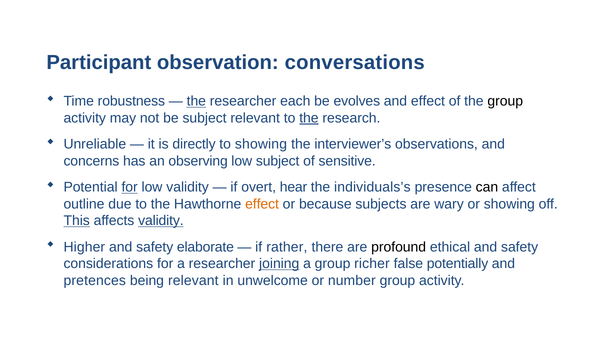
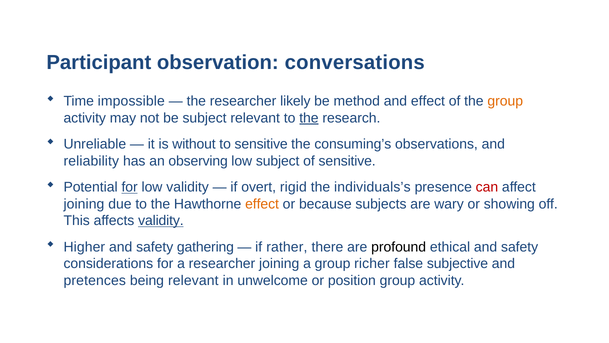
robustness: robustness -> impossible
the at (196, 101) underline: present -> none
each: each -> likely
evolves: evolves -> method
group at (505, 101) colour: black -> orange
directly: directly -> without
to showing: showing -> sensitive
interviewer’s: interviewer’s -> consuming’s
concerns: concerns -> reliability
hear: hear -> rigid
can colour: black -> red
outline at (84, 204): outline -> joining
This underline: present -> none
elaborate: elaborate -> gathering
joining at (279, 263) underline: present -> none
potentially: potentially -> subjective
number: number -> position
